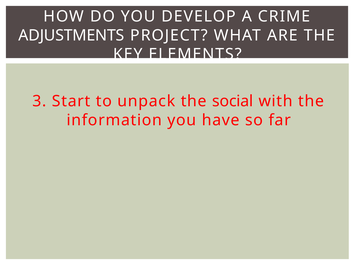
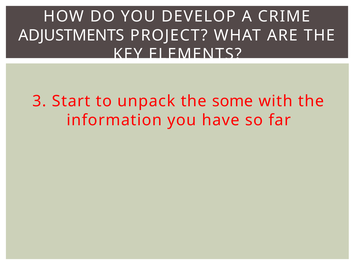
social: social -> some
